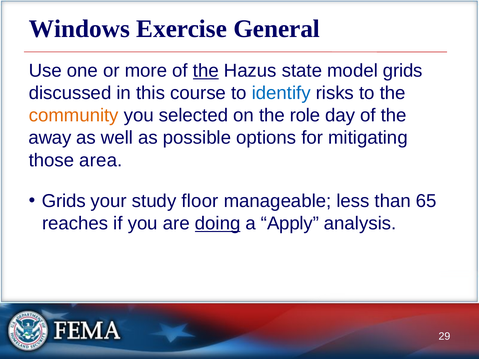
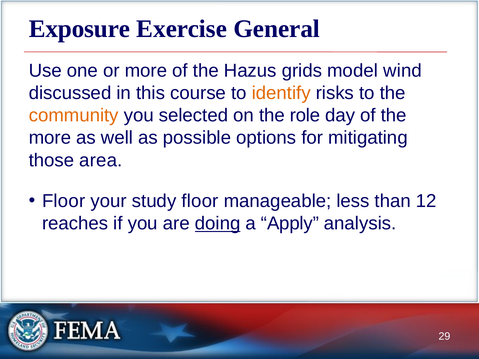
Windows: Windows -> Exposure
the at (206, 71) underline: present -> none
state: state -> grids
model grids: grids -> wind
identify colour: blue -> orange
away at (50, 138): away -> more
Grids at (64, 201): Grids -> Floor
65: 65 -> 12
